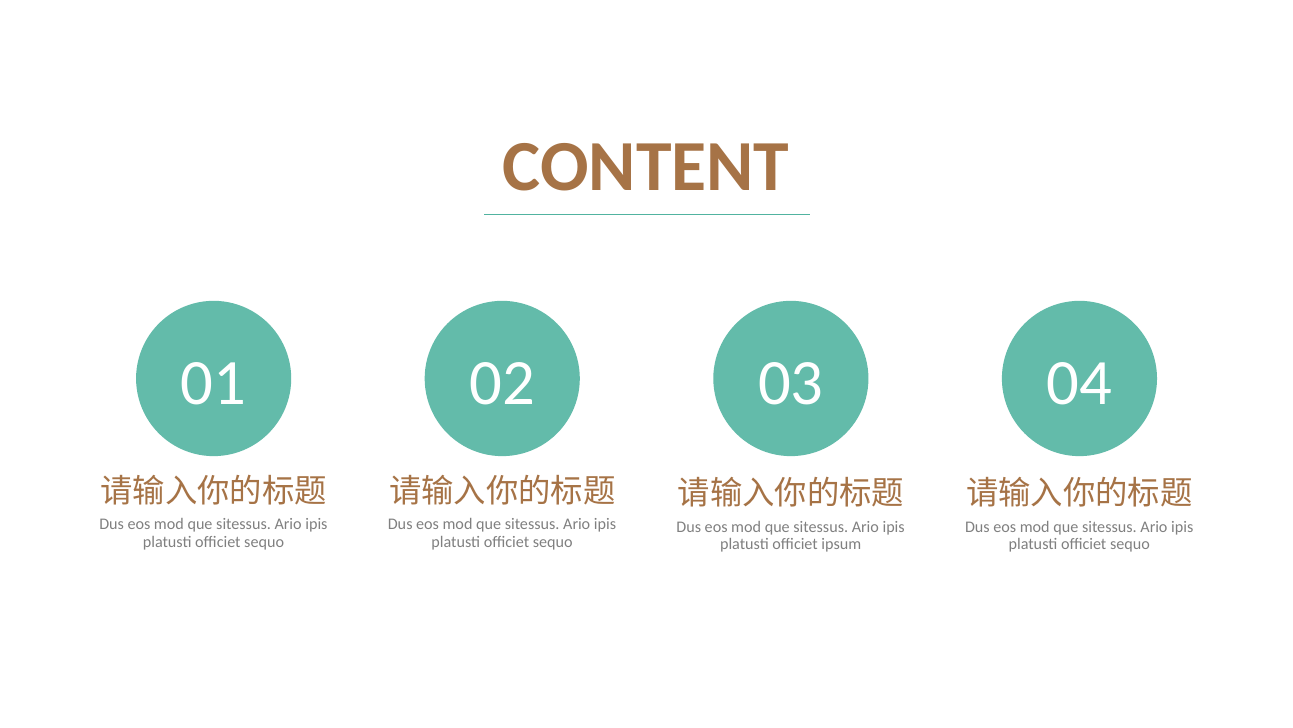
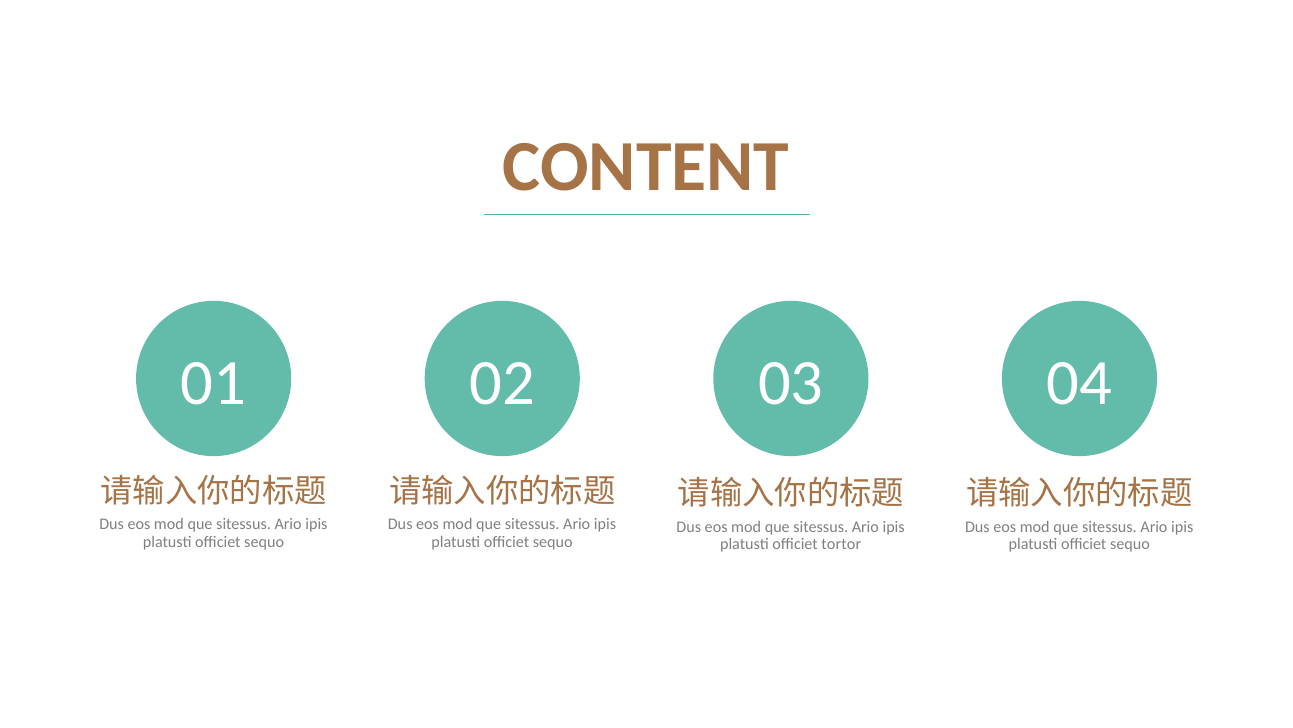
ipsum: ipsum -> tortor
